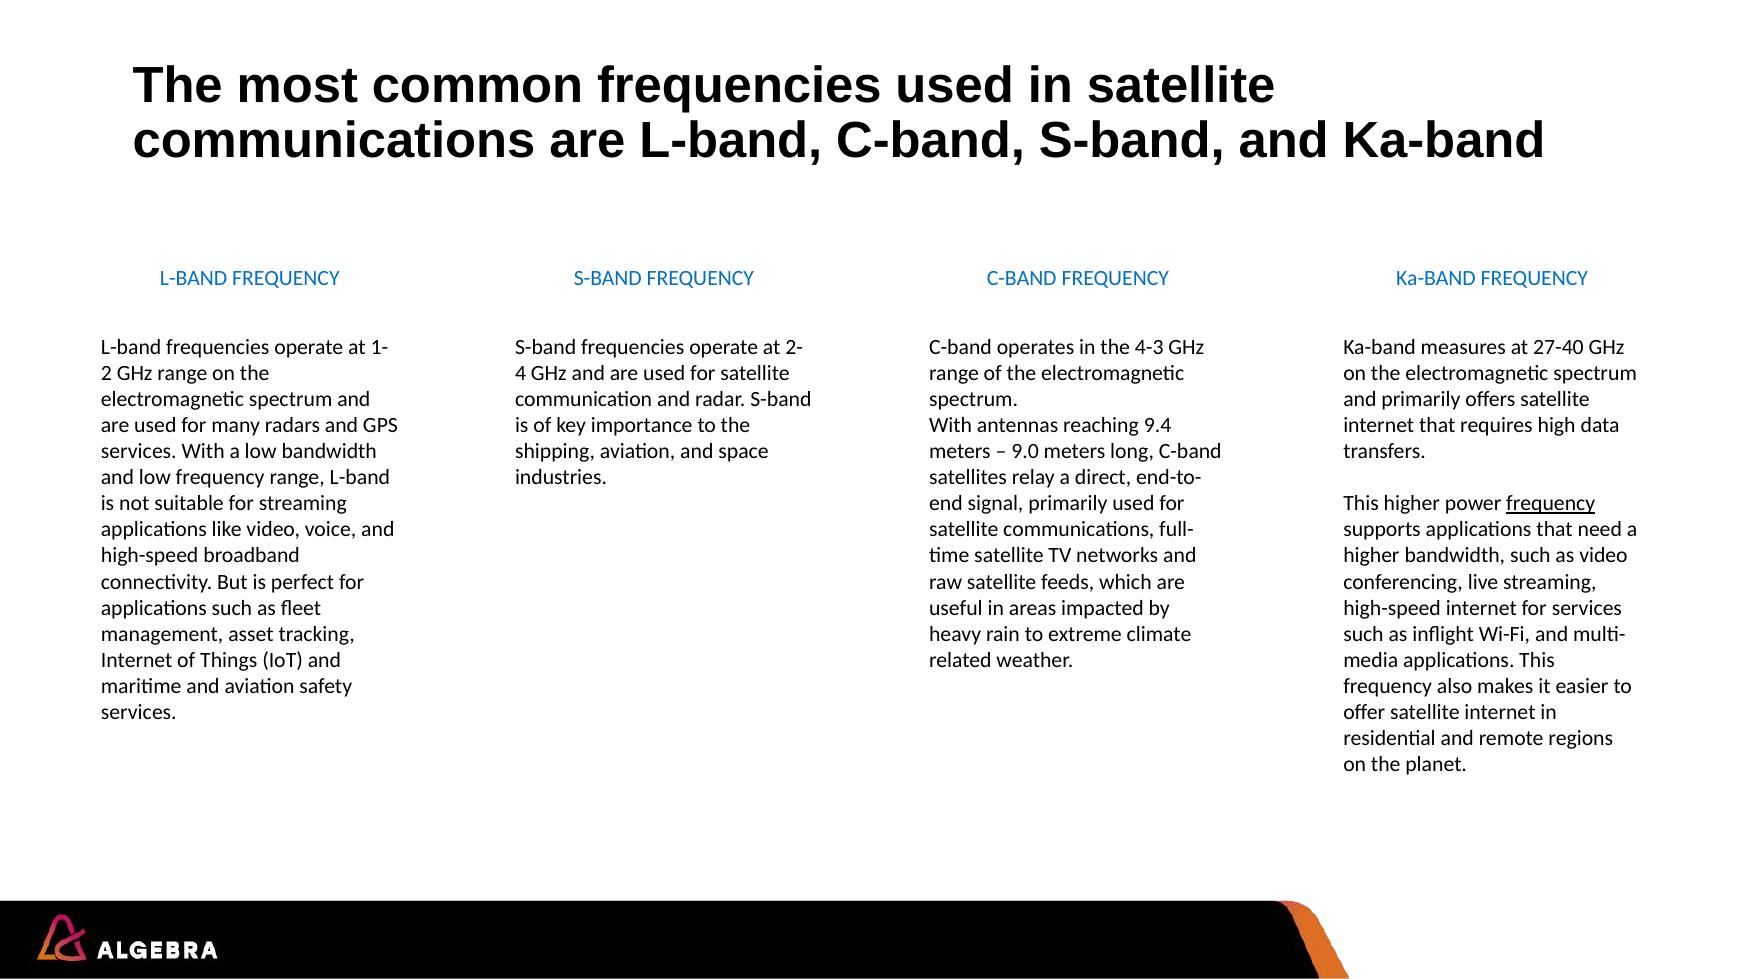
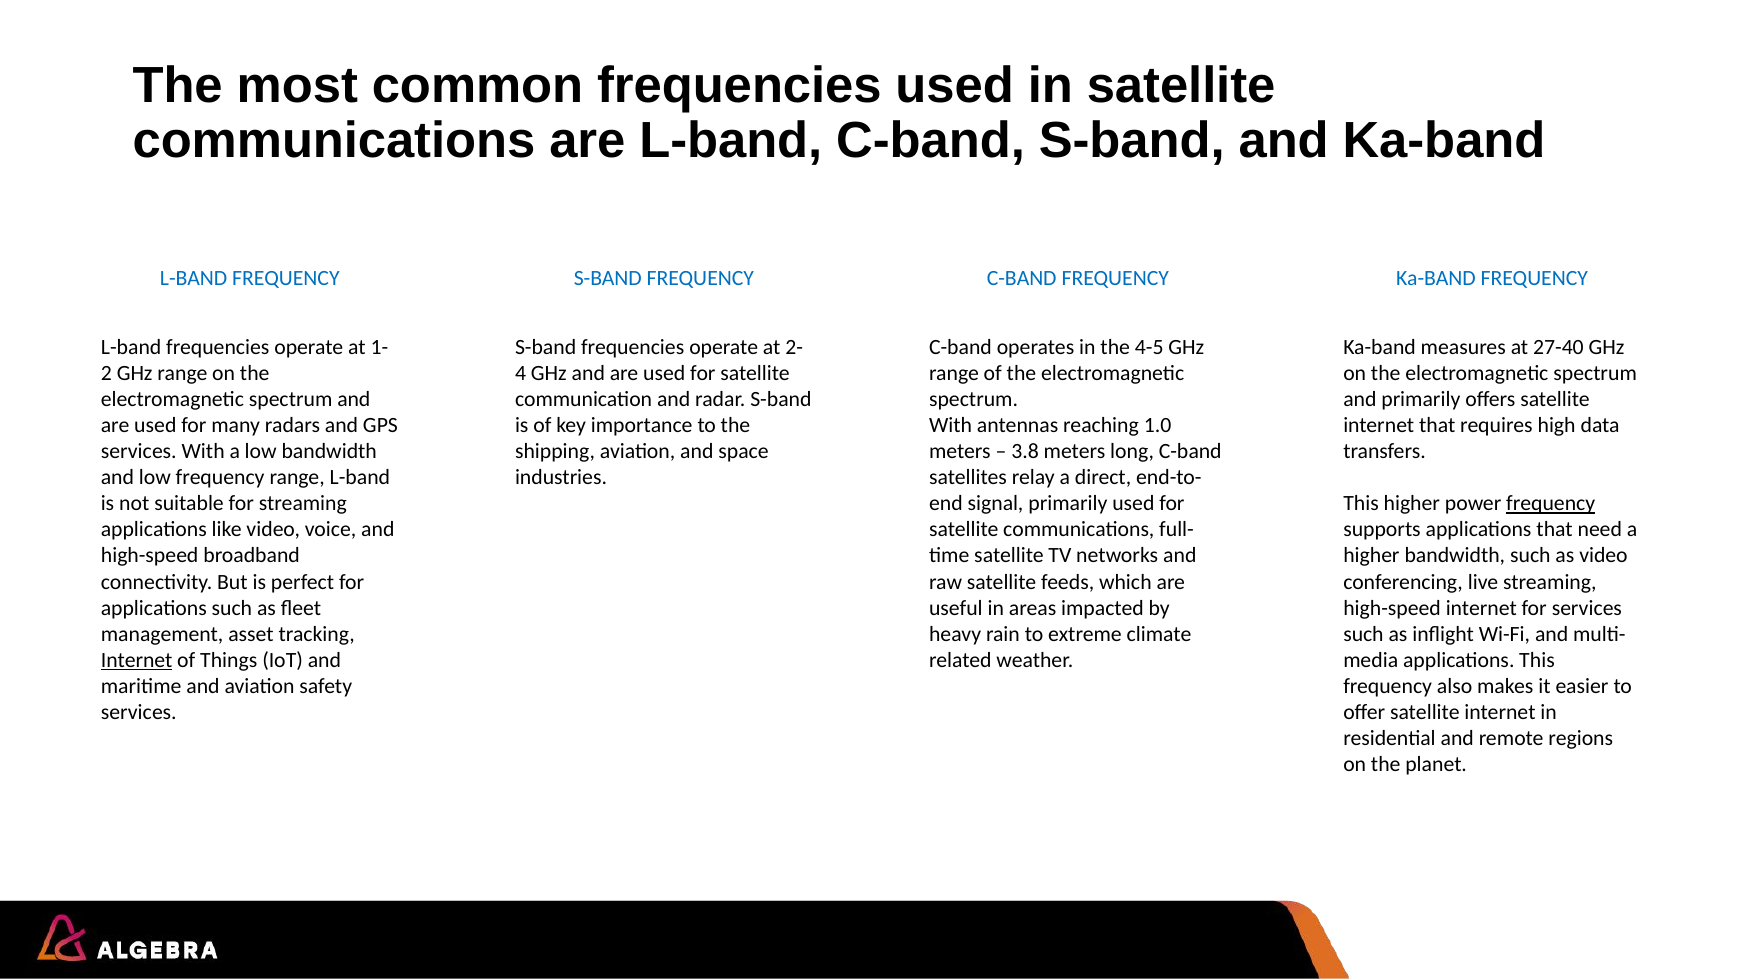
4-3: 4-3 -> 4-5
9.4: 9.4 -> 1.0
9.0: 9.0 -> 3.8
Internet at (137, 660) underline: none -> present
